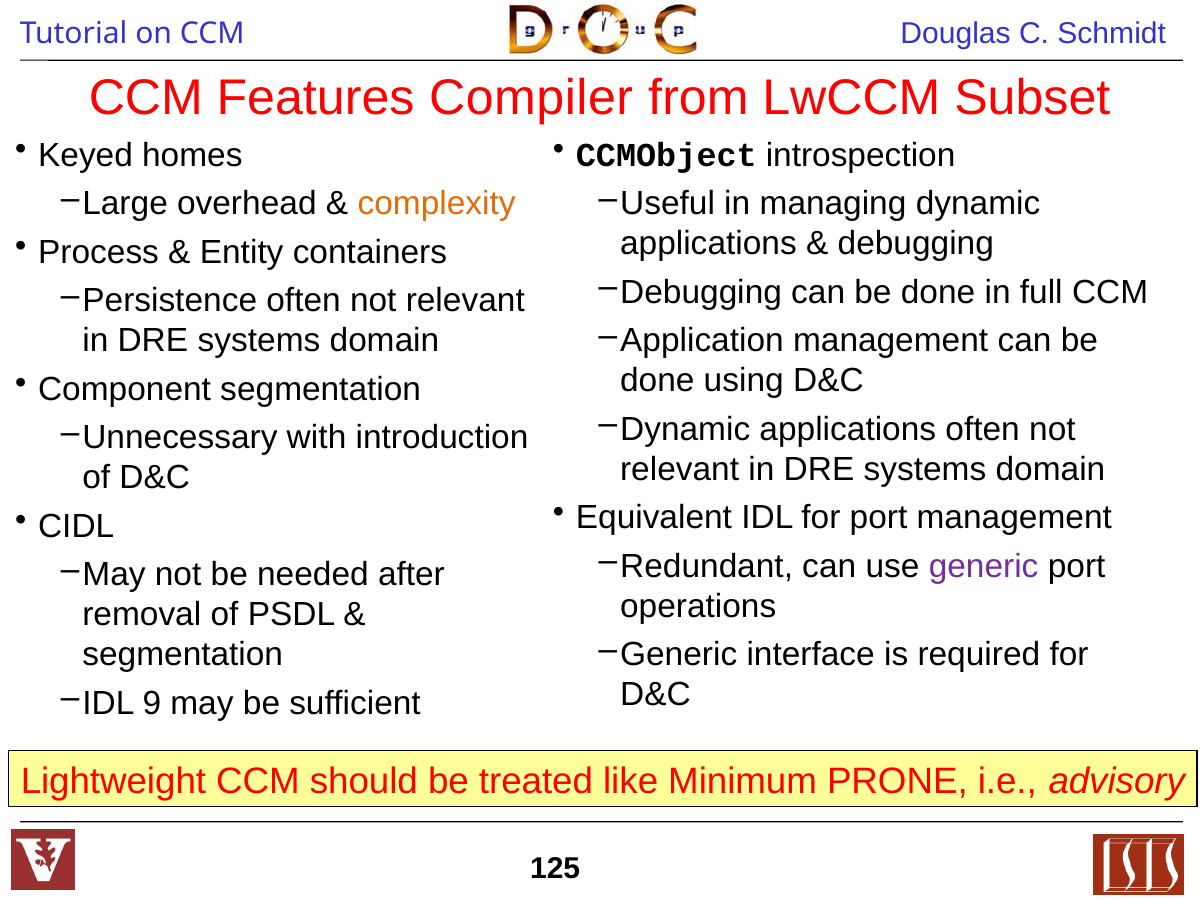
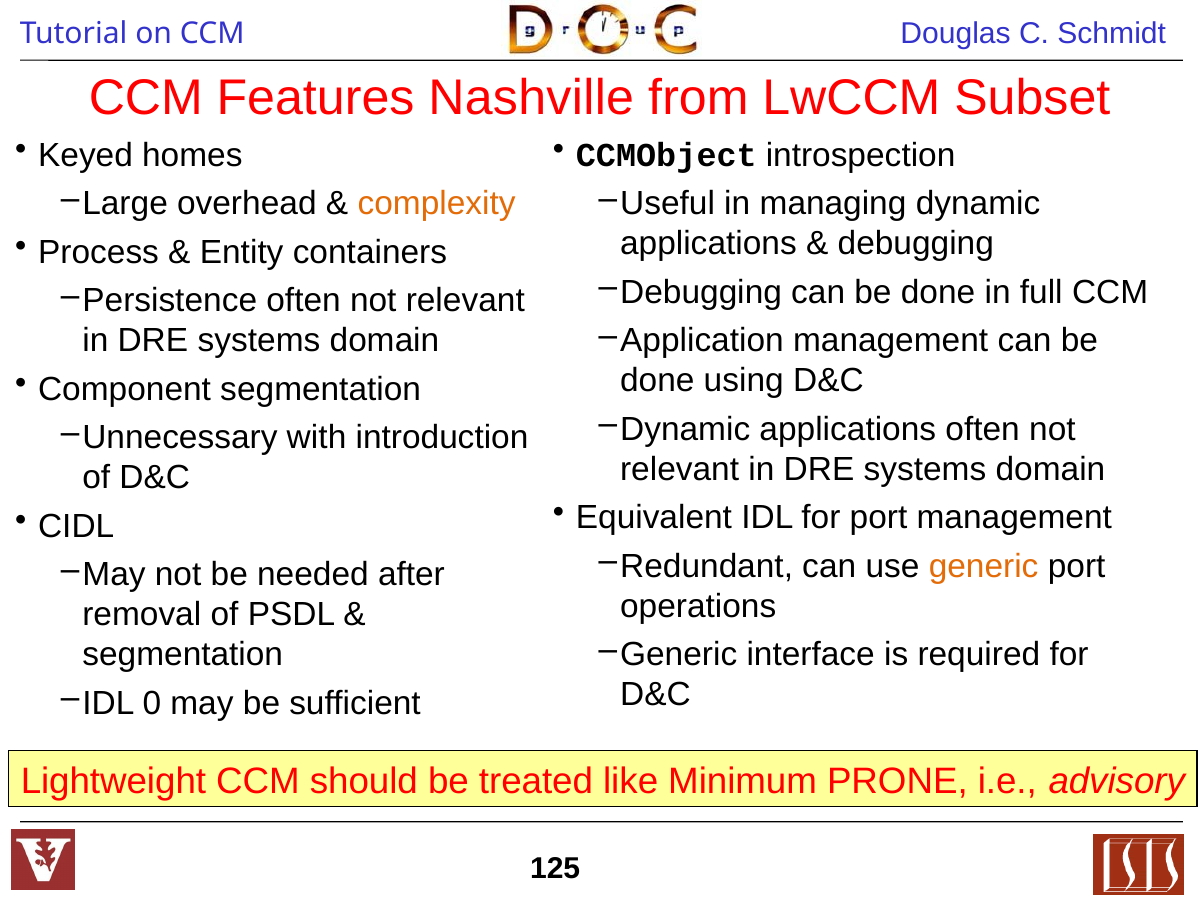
Compiler: Compiler -> Nashville
generic at (984, 566) colour: purple -> orange
9: 9 -> 0
